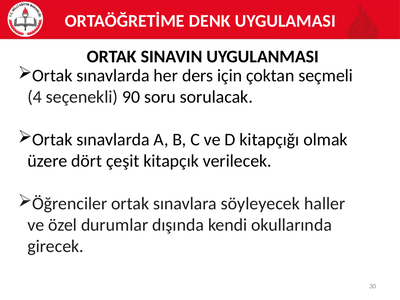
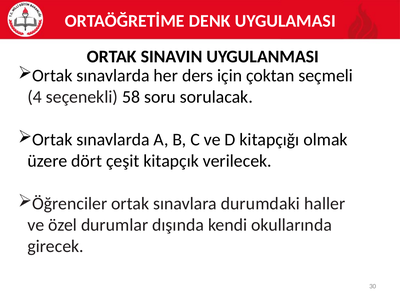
90: 90 -> 58
söyleyecek: söyleyecek -> durumdaki
